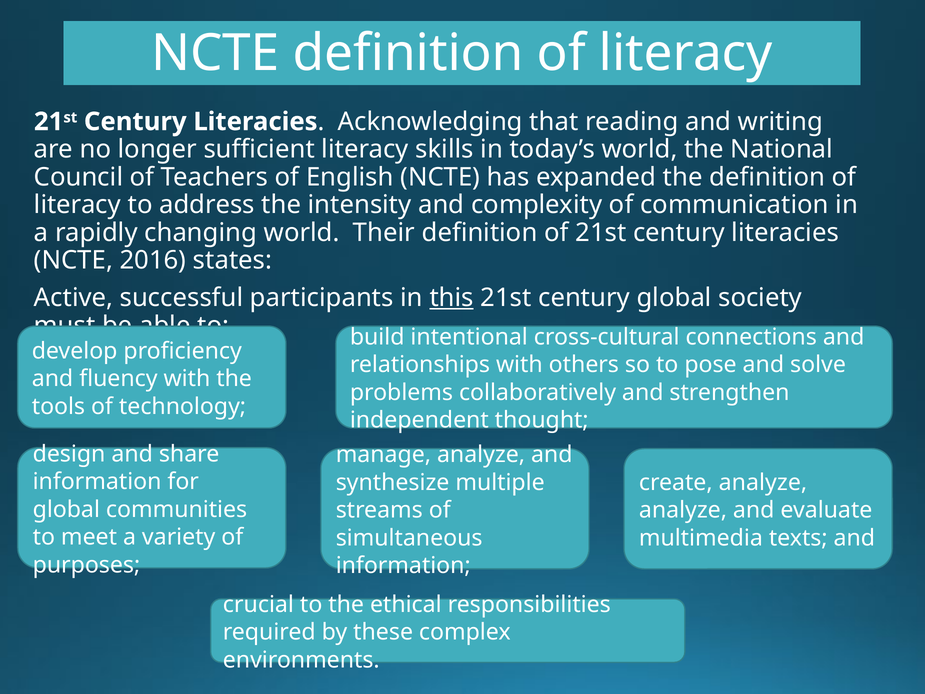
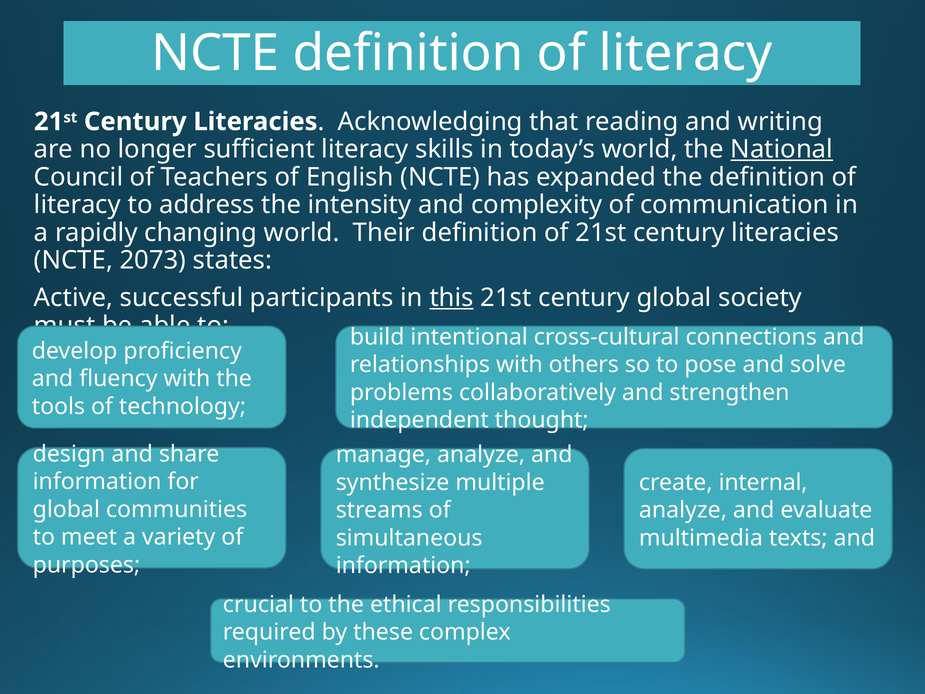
National underline: none -> present
2016: 2016 -> 2073
create analyze: analyze -> internal
